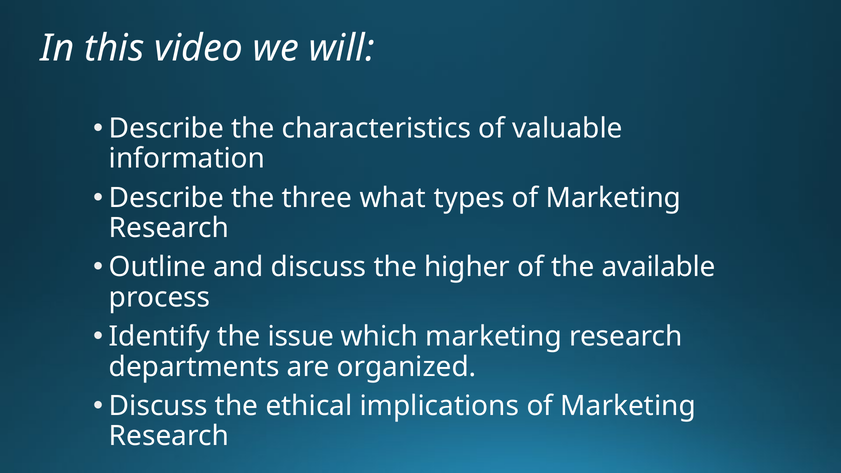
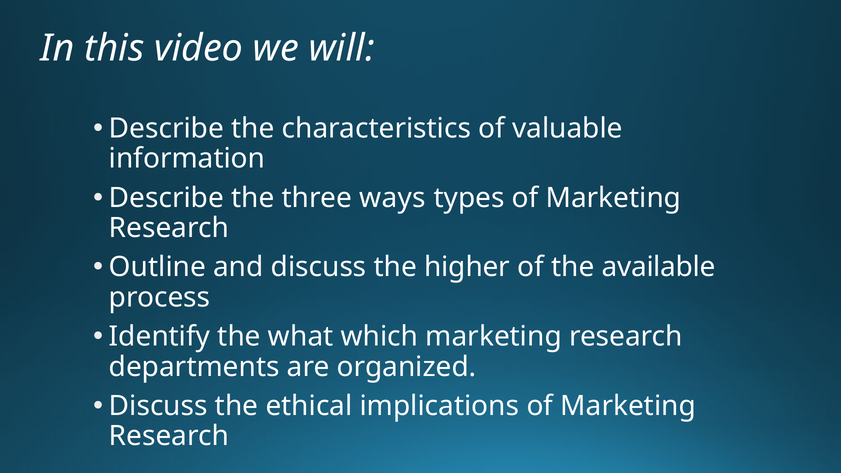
what: what -> ways
issue: issue -> what
